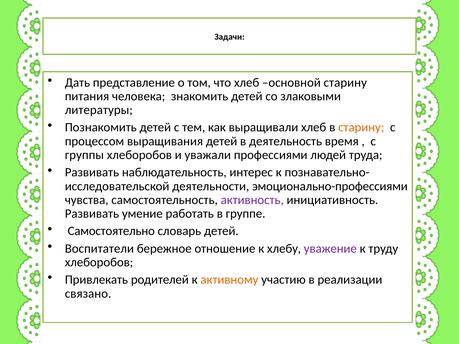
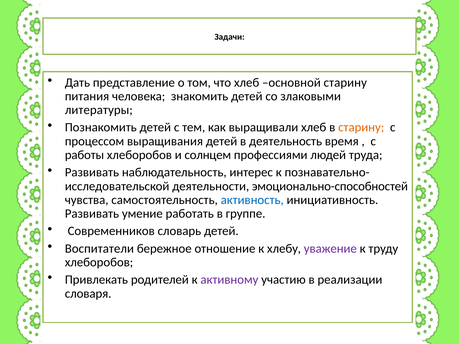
группы: группы -> работы
уважали: уважали -> солнцем
эмоционально-профессиями: эмоционально-профессиями -> эмоционально-способностей
активность colour: purple -> blue
Самостоятельно: Самостоятельно -> Современников
активному colour: orange -> purple
связано: связано -> словаря
